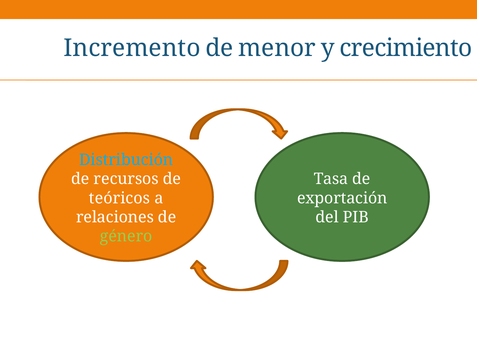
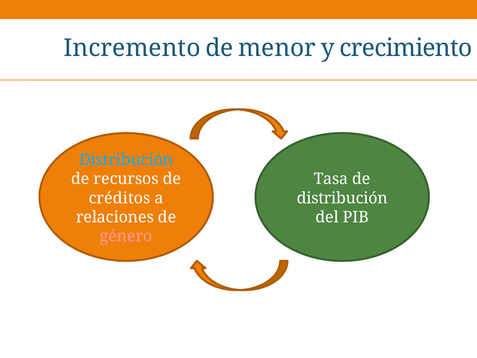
teóricos: teóricos -> créditos
exportación at (342, 198): exportación -> distribución
género colour: light green -> pink
